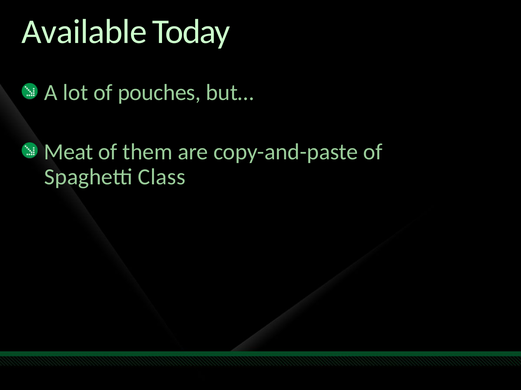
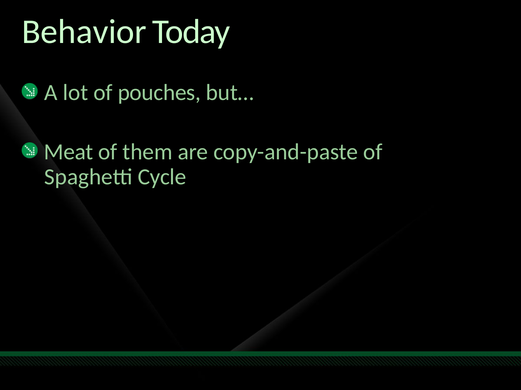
Available: Available -> Behavior
Class: Class -> Cycle
